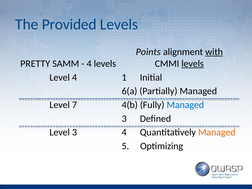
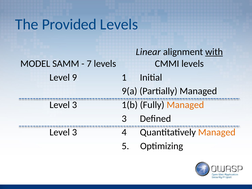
Points: Points -> Linear
PRETTY: PRETTY -> MODEL
4 at (89, 64): 4 -> 7
levels at (193, 64) underline: present -> none
Level 4: 4 -> 9
6(a: 6(a -> 9(a
7 at (74, 105): 7 -> 3
4(b: 4(b -> 1(b
Managed at (185, 105) colour: blue -> orange
